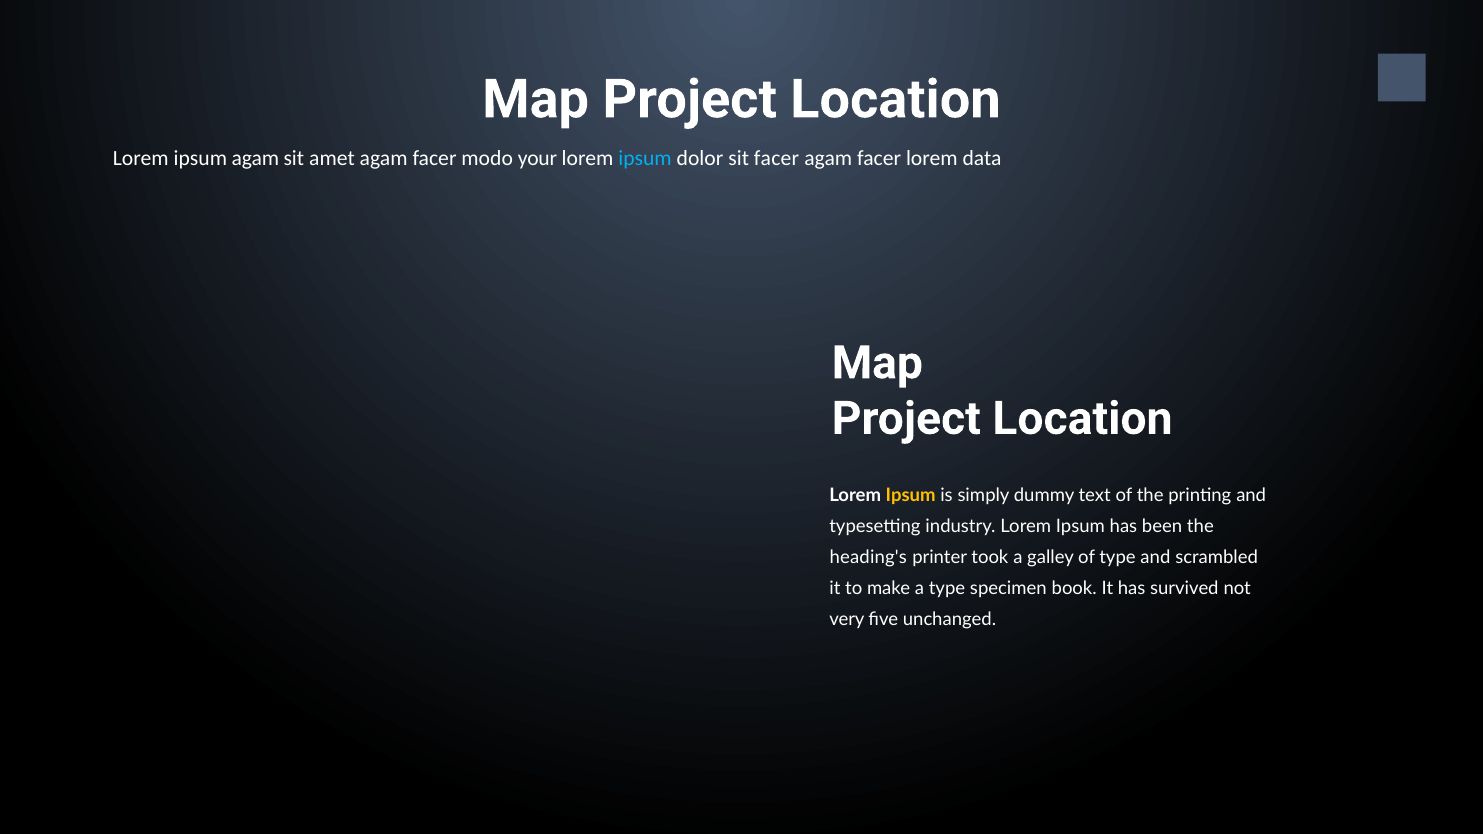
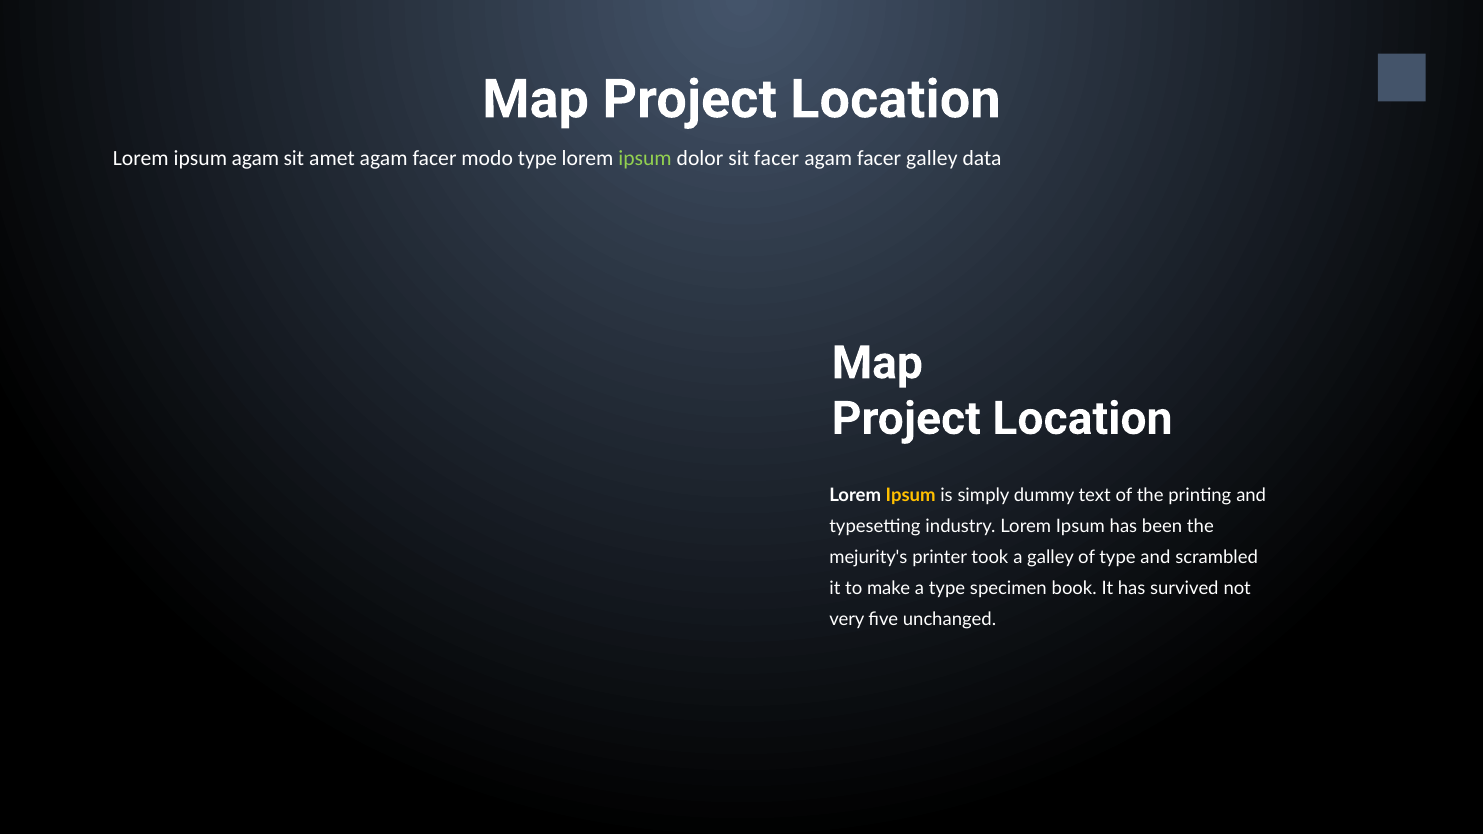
modo your: your -> type
ipsum at (645, 158) colour: light blue -> light green
facer lorem: lorem -> galley
heading's: heading's -> mejurity's
